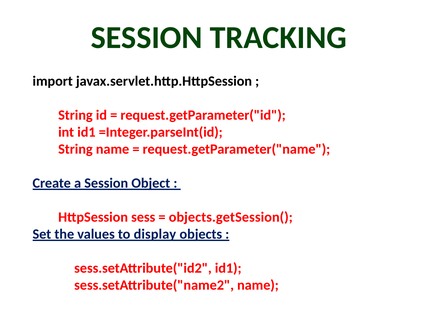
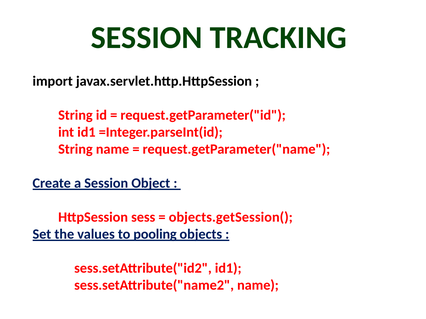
display: display -> pooling
